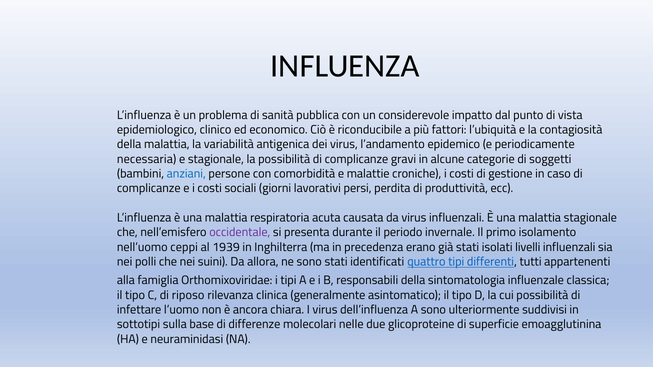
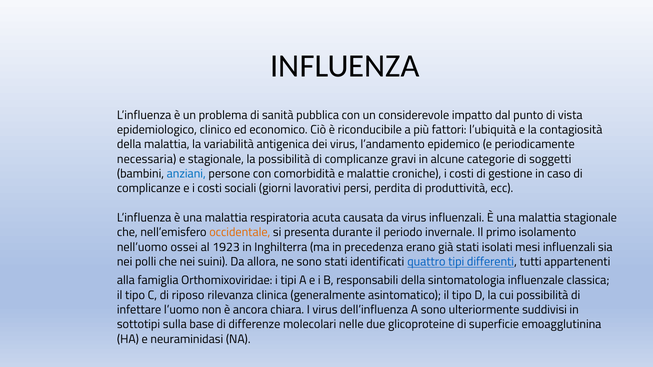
occidentale colour: purple -> orange
ceppi: ceppi -> ossei
1939: 1939 -> 1923
livelli: livelli -> mesi
